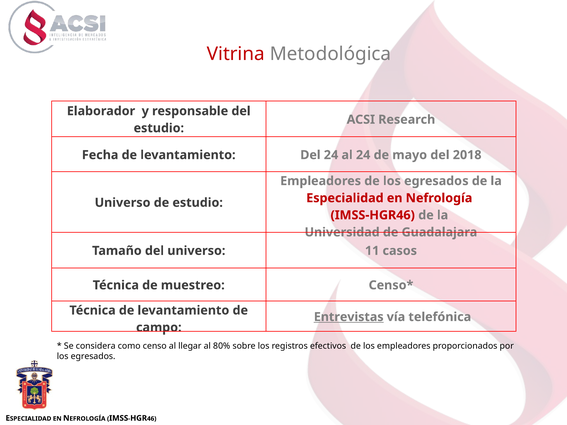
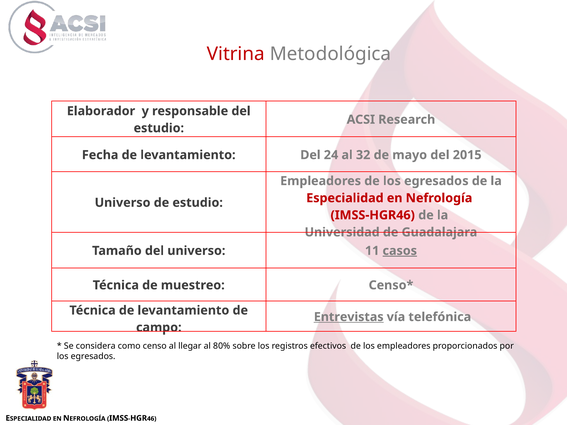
al 24: 24 -> 32
2018: 2018 -> 2015
casos underline: none -> present
